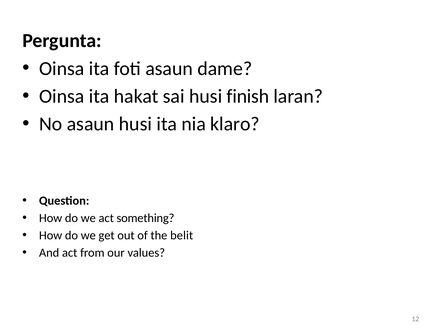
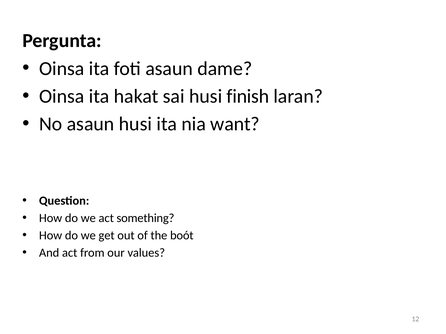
klaro: klaro -> want
belit: belit -> boót
